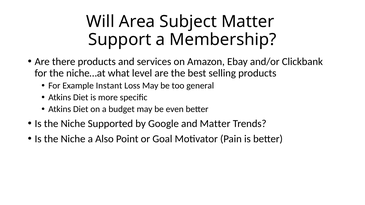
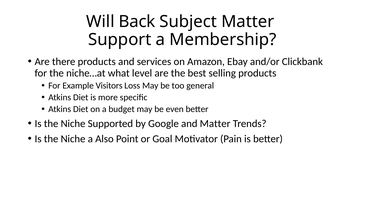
Area: Area -> Back
Instant: Instant -> Visitors
